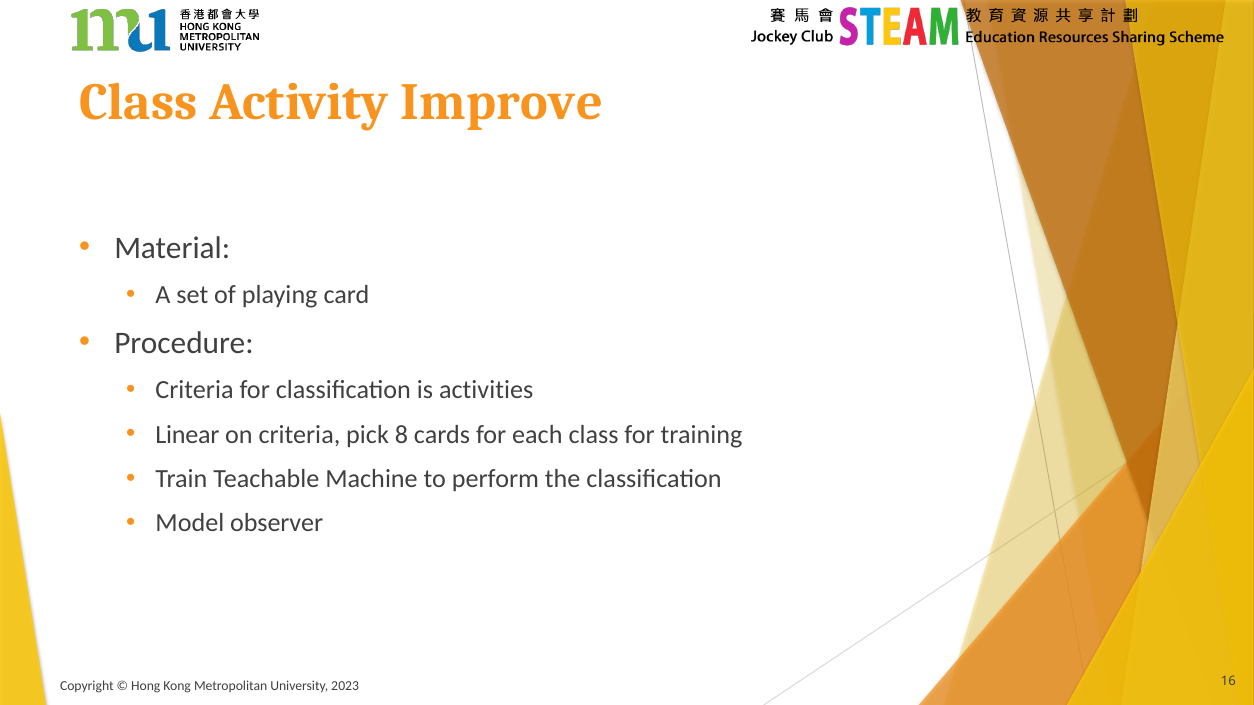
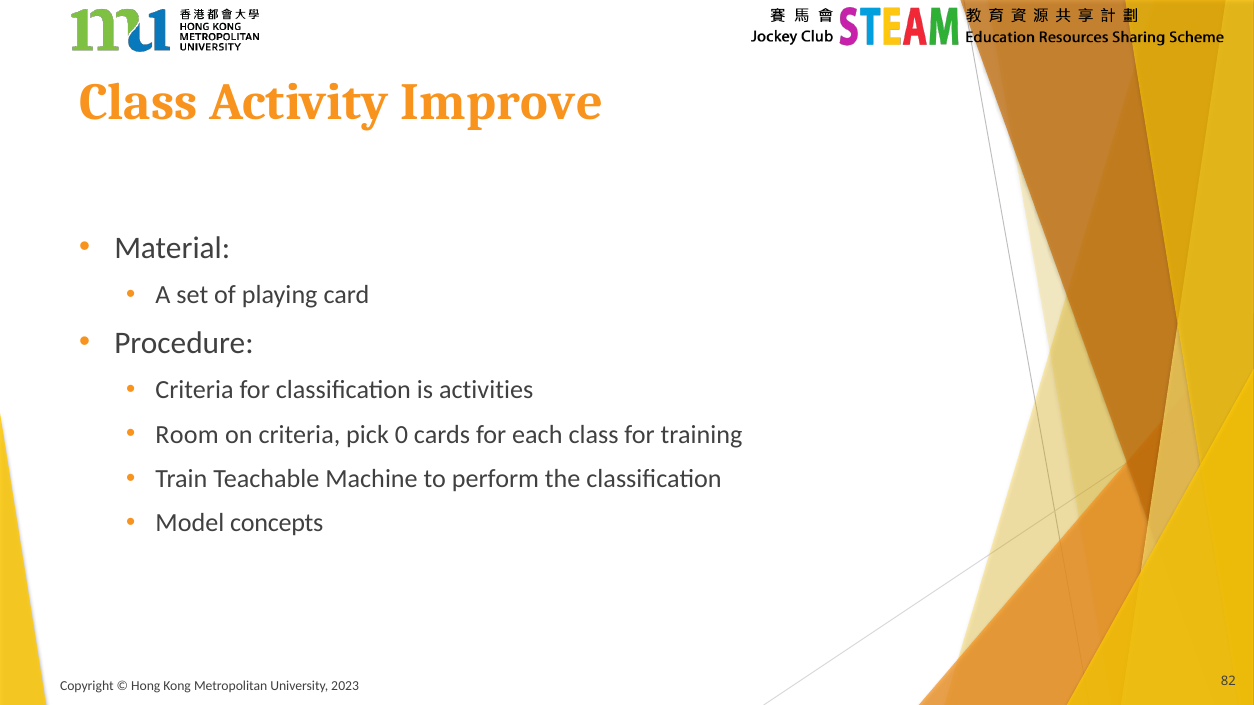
Linear: Linear -> Room
8: 8 -> 0
observer: observer -> concepts
16: 16 -> 82
